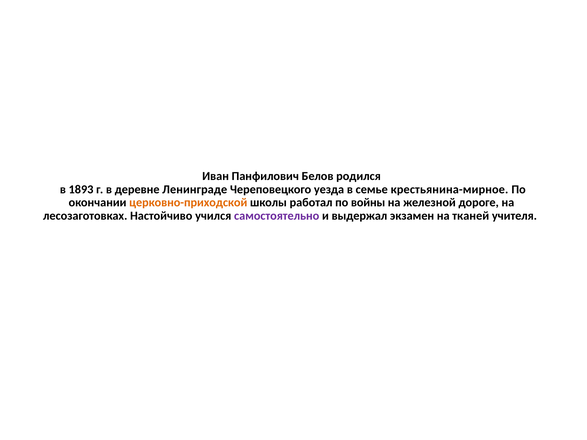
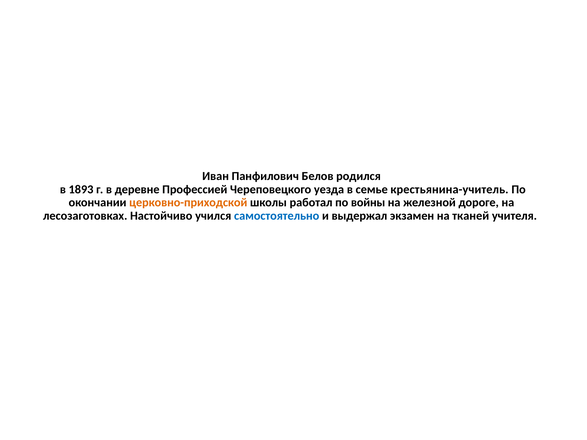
Ленинграде: Ленинграде -> Профессией
крестьянина-мирное: крестьянина-мирное -> крестьянина-учитель
самостоятельно colour: purple -> blue
